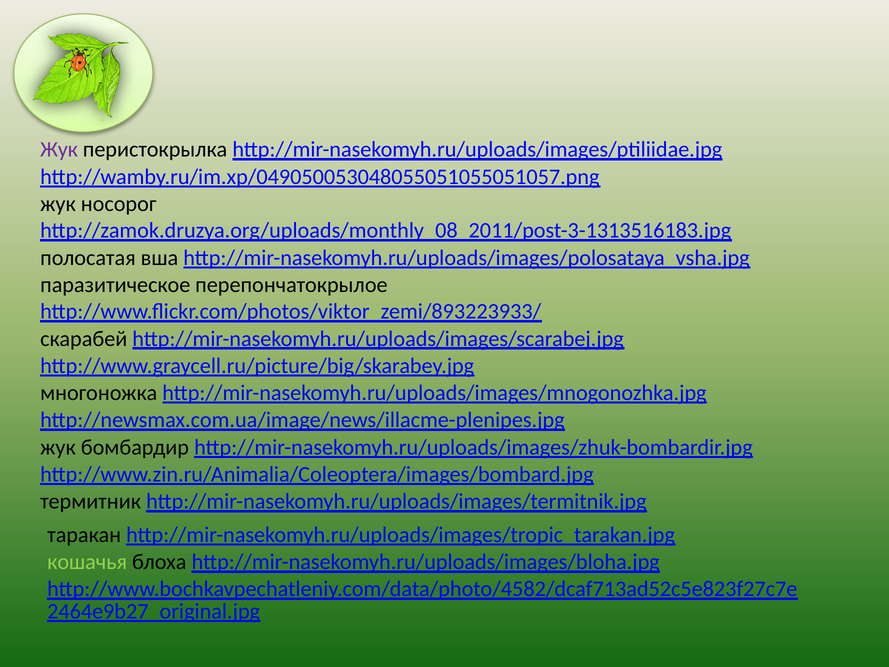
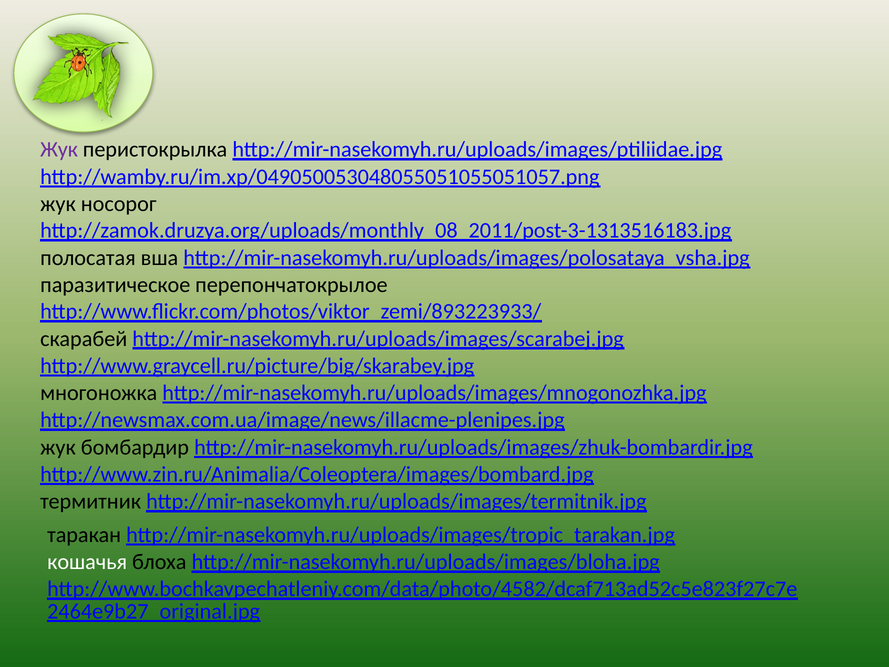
кошачья colour: light green -> white
